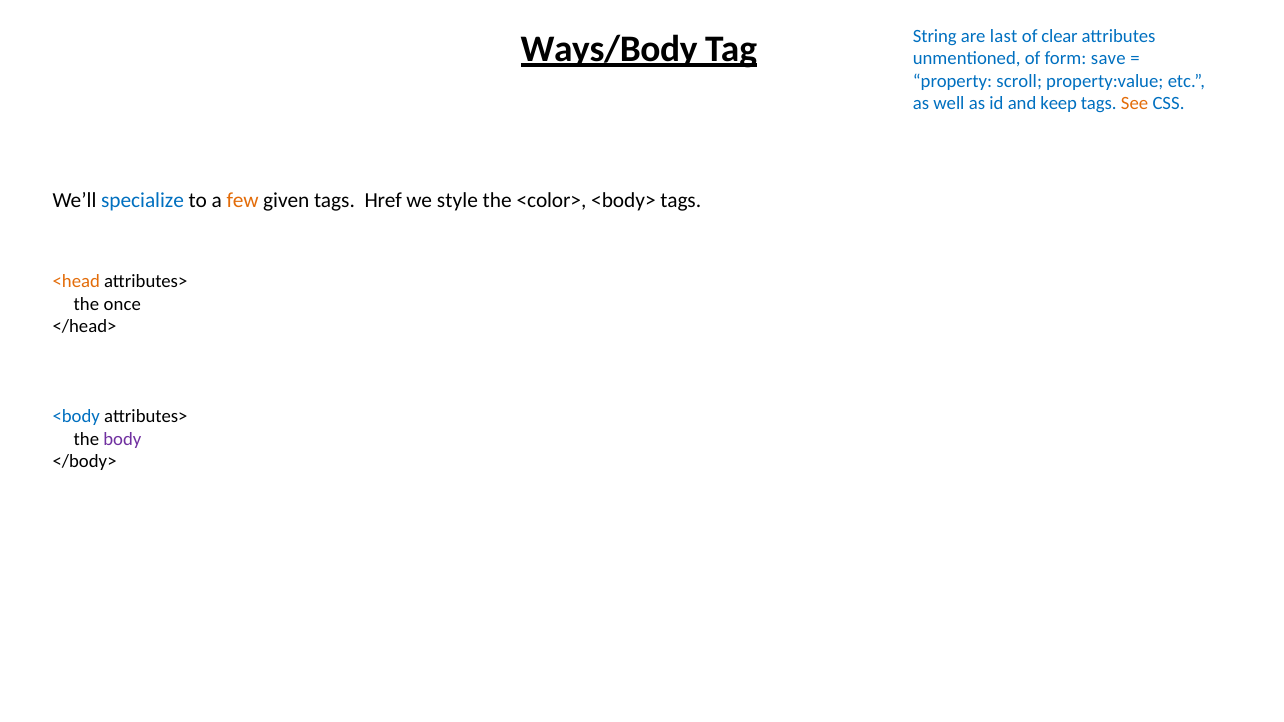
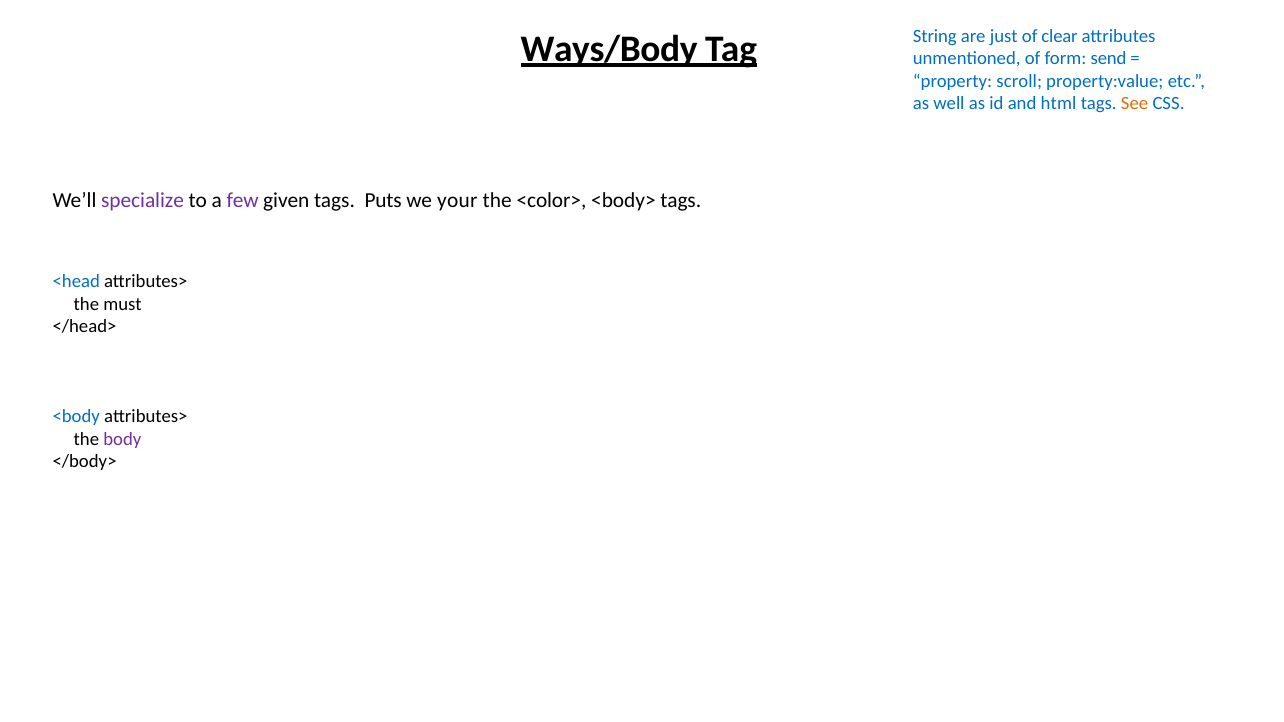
last: last -> just
save: save -> send
keep: keep -> html
specialize colour: blue -> purple
few colour: orange -> purple
Href: Href -> Puts
style: style -> your
<head colour: orange -> blue
once: once -> must
